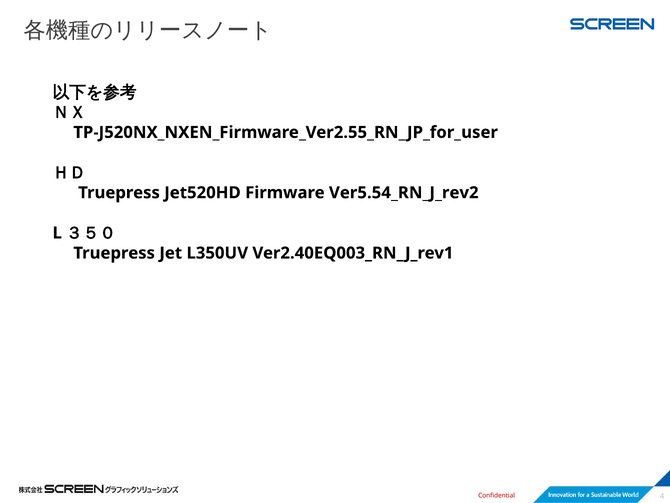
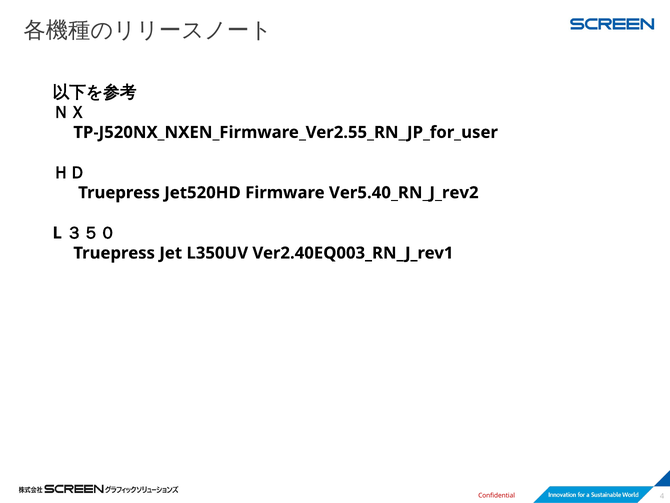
Ver5.54_RN_J_rev2: Ver5.54_RN_J_rev2 -> Ver5.40_RN_J_rev2
